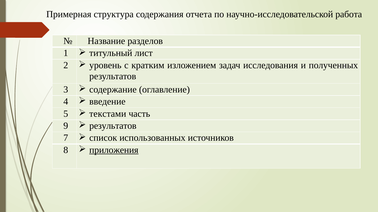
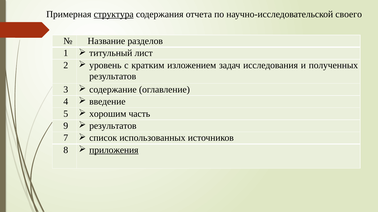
структура underline: none -> present
работа: работа -> своего
текстами: текстами -> хорошим
